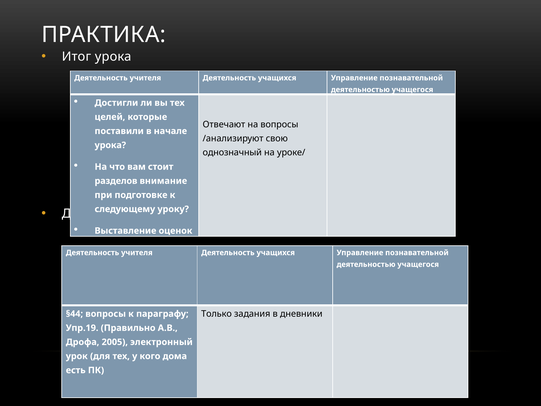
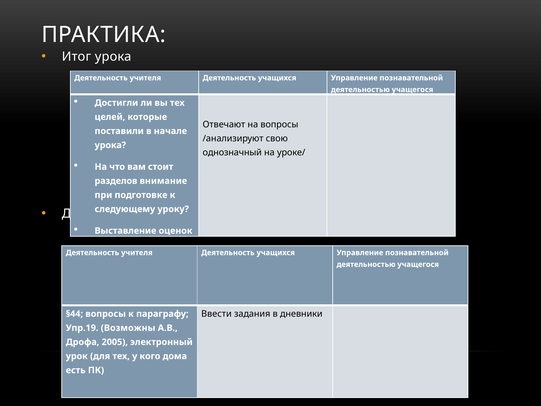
Только: Только -> Ввести
Правильно: Правильно -> Возможны
